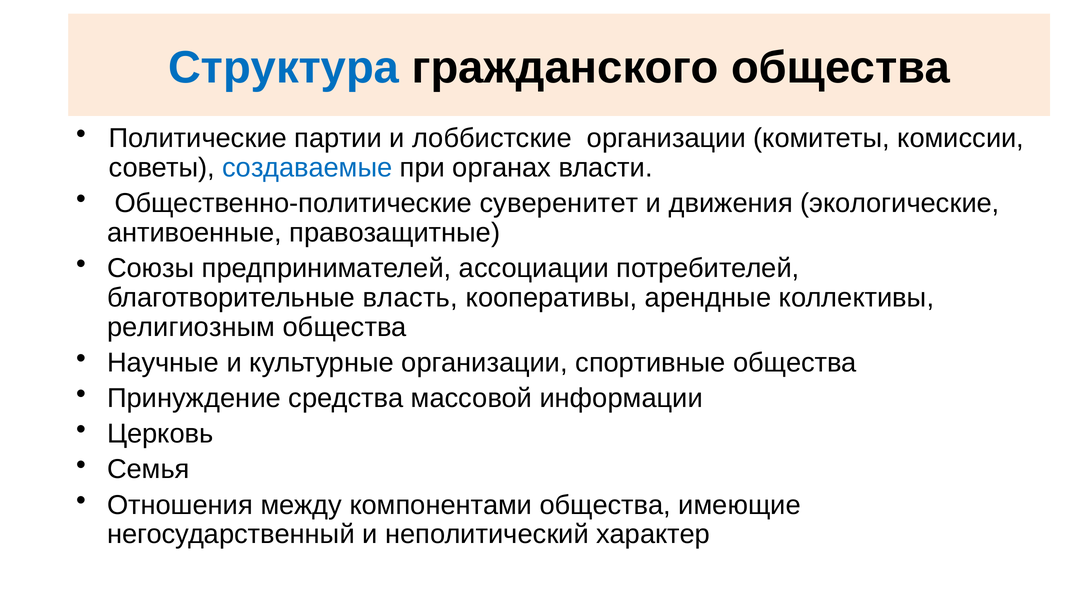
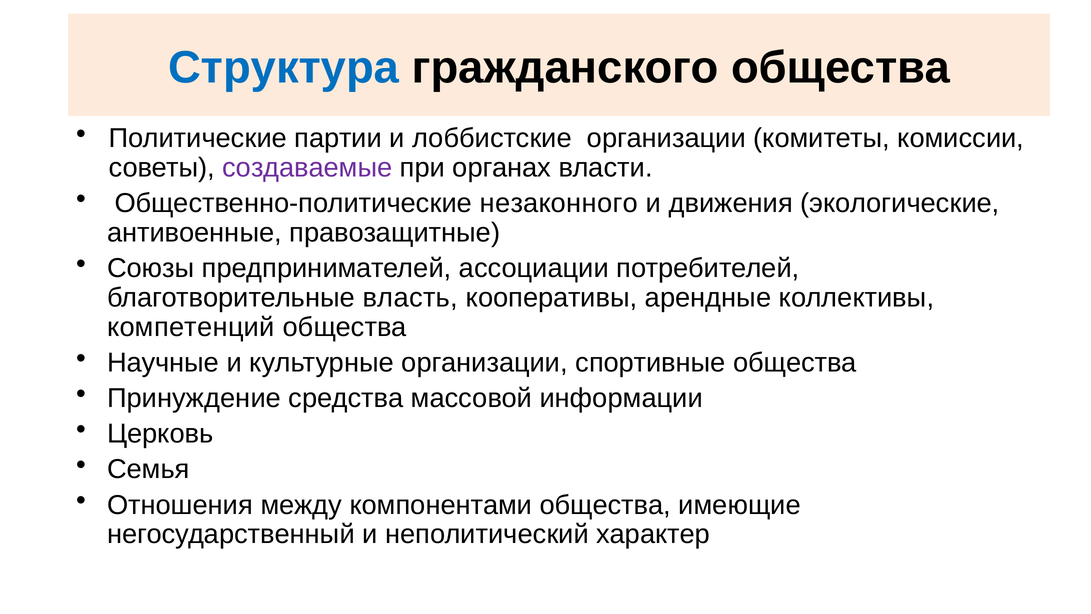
создаваемые colour: blue -> purple
суверенитет: суверенитет -> незаконного
религиозным: религиозным -> компетенций
